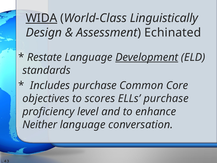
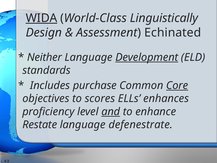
Restate: Restate -> Neither
Core underline: none -> present
ELLs purchase: purchase -> enhances
and underline: none -> present
Neither: Neither -> Restate
conversation: conversation -> defenestrate
